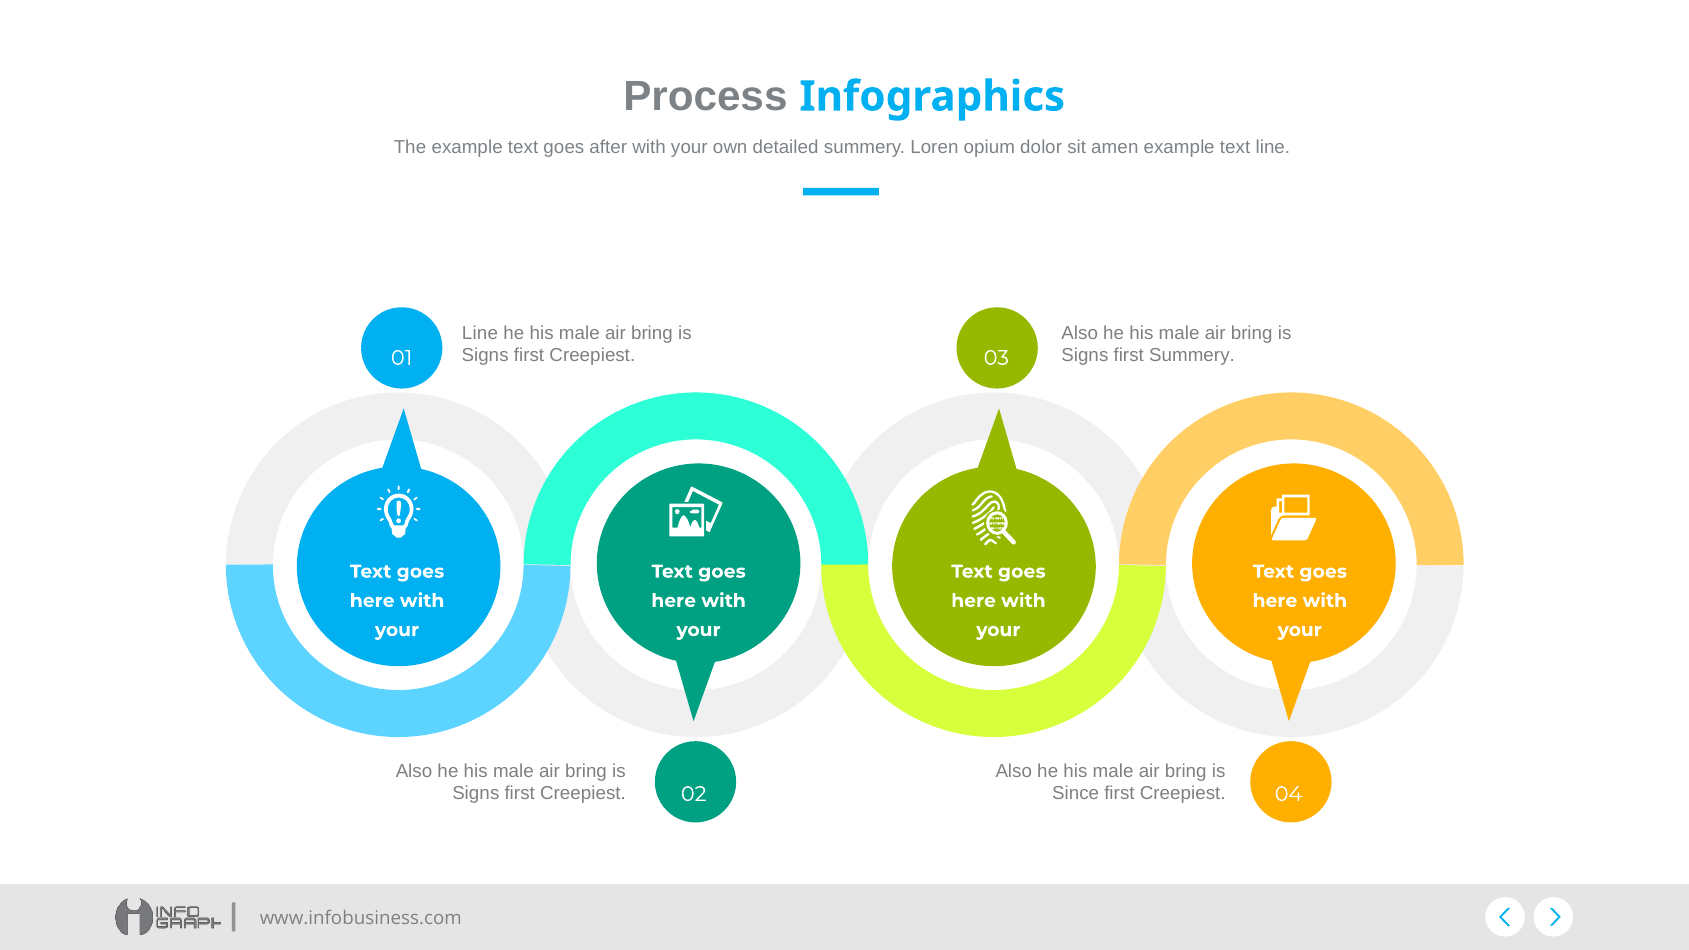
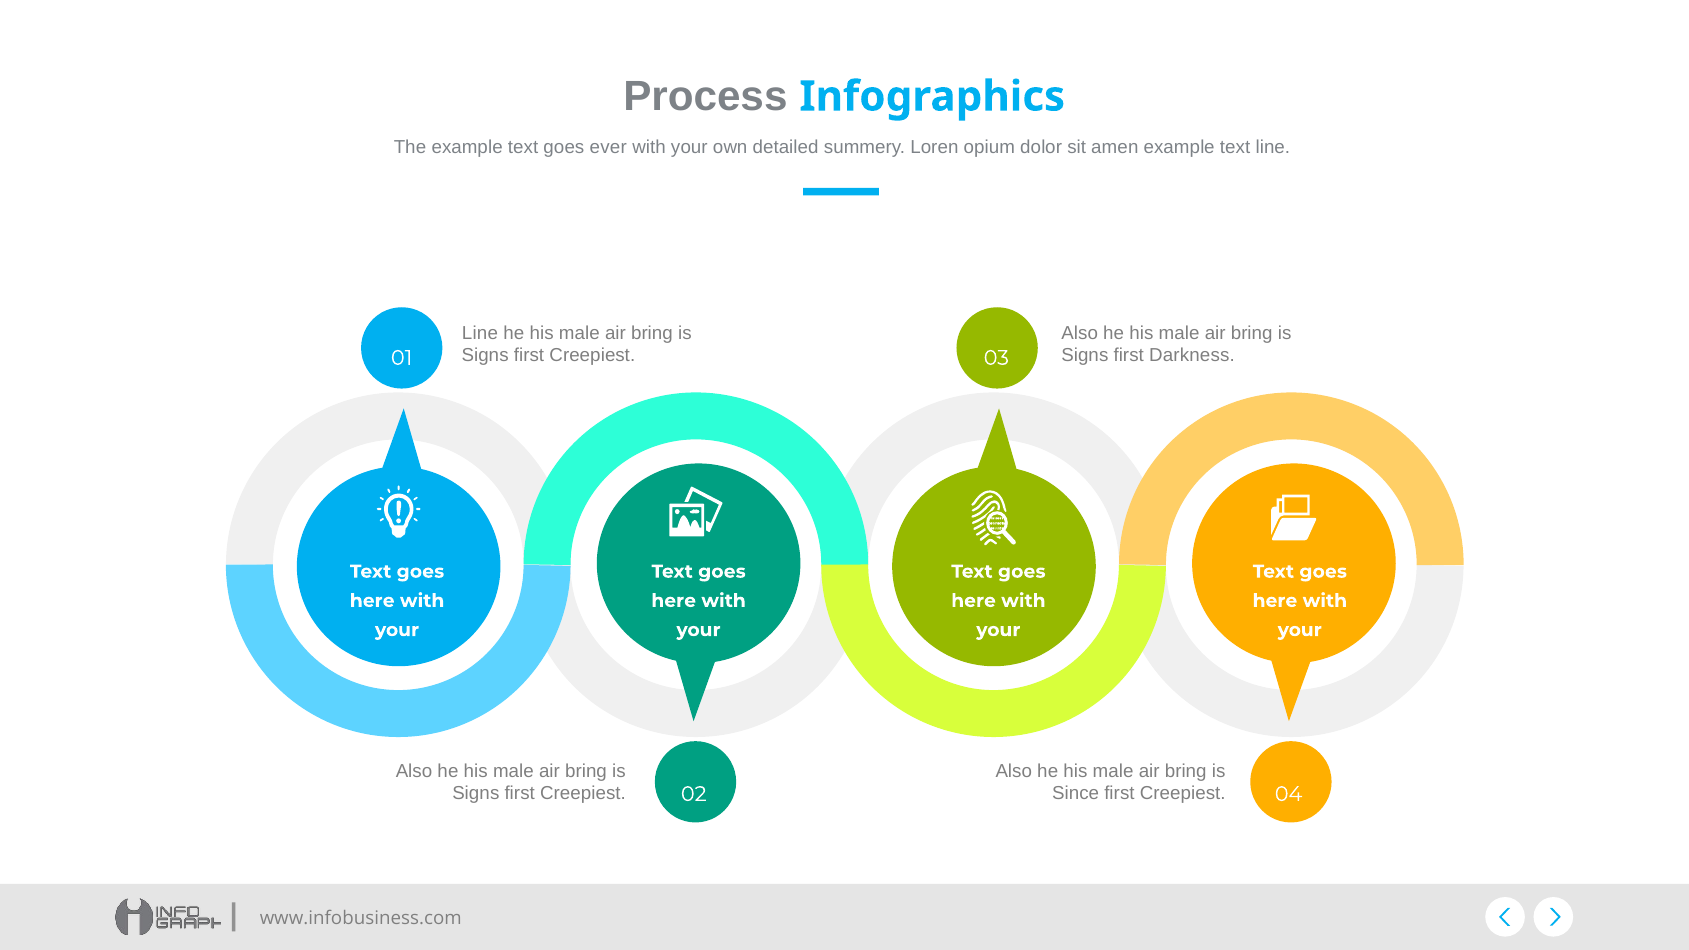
after: after -> ever
first Summery: Summery -> Darkness
